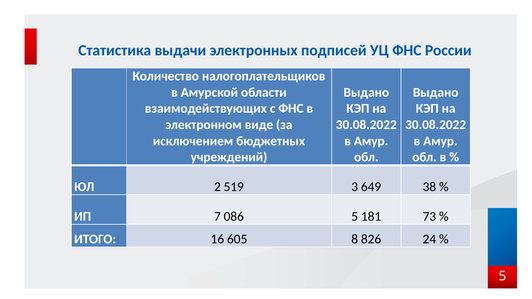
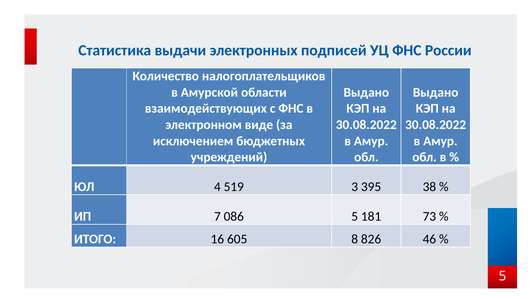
2: 2 -> 4
649: 649 -> 395
24: 24 -> 46
